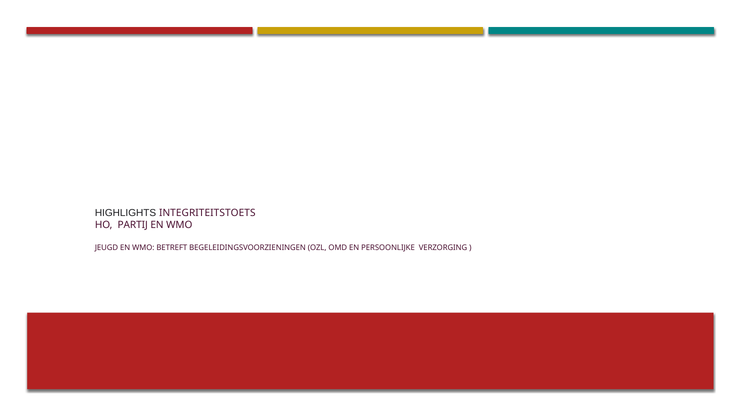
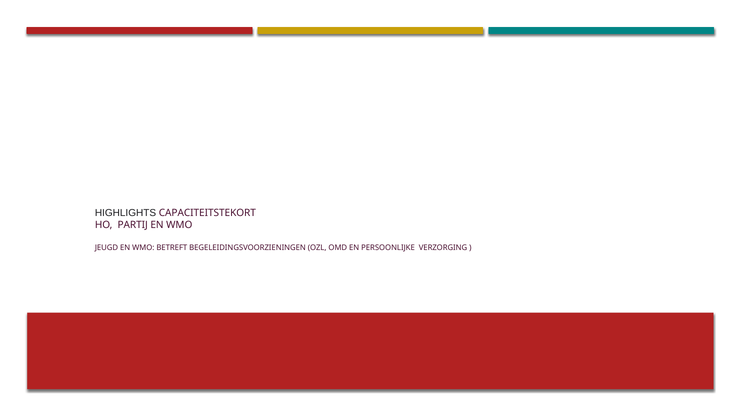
INTEGRITEITSTOETS: INTEGRITEITSTOETS -> CAPACITEITSTEKORT
